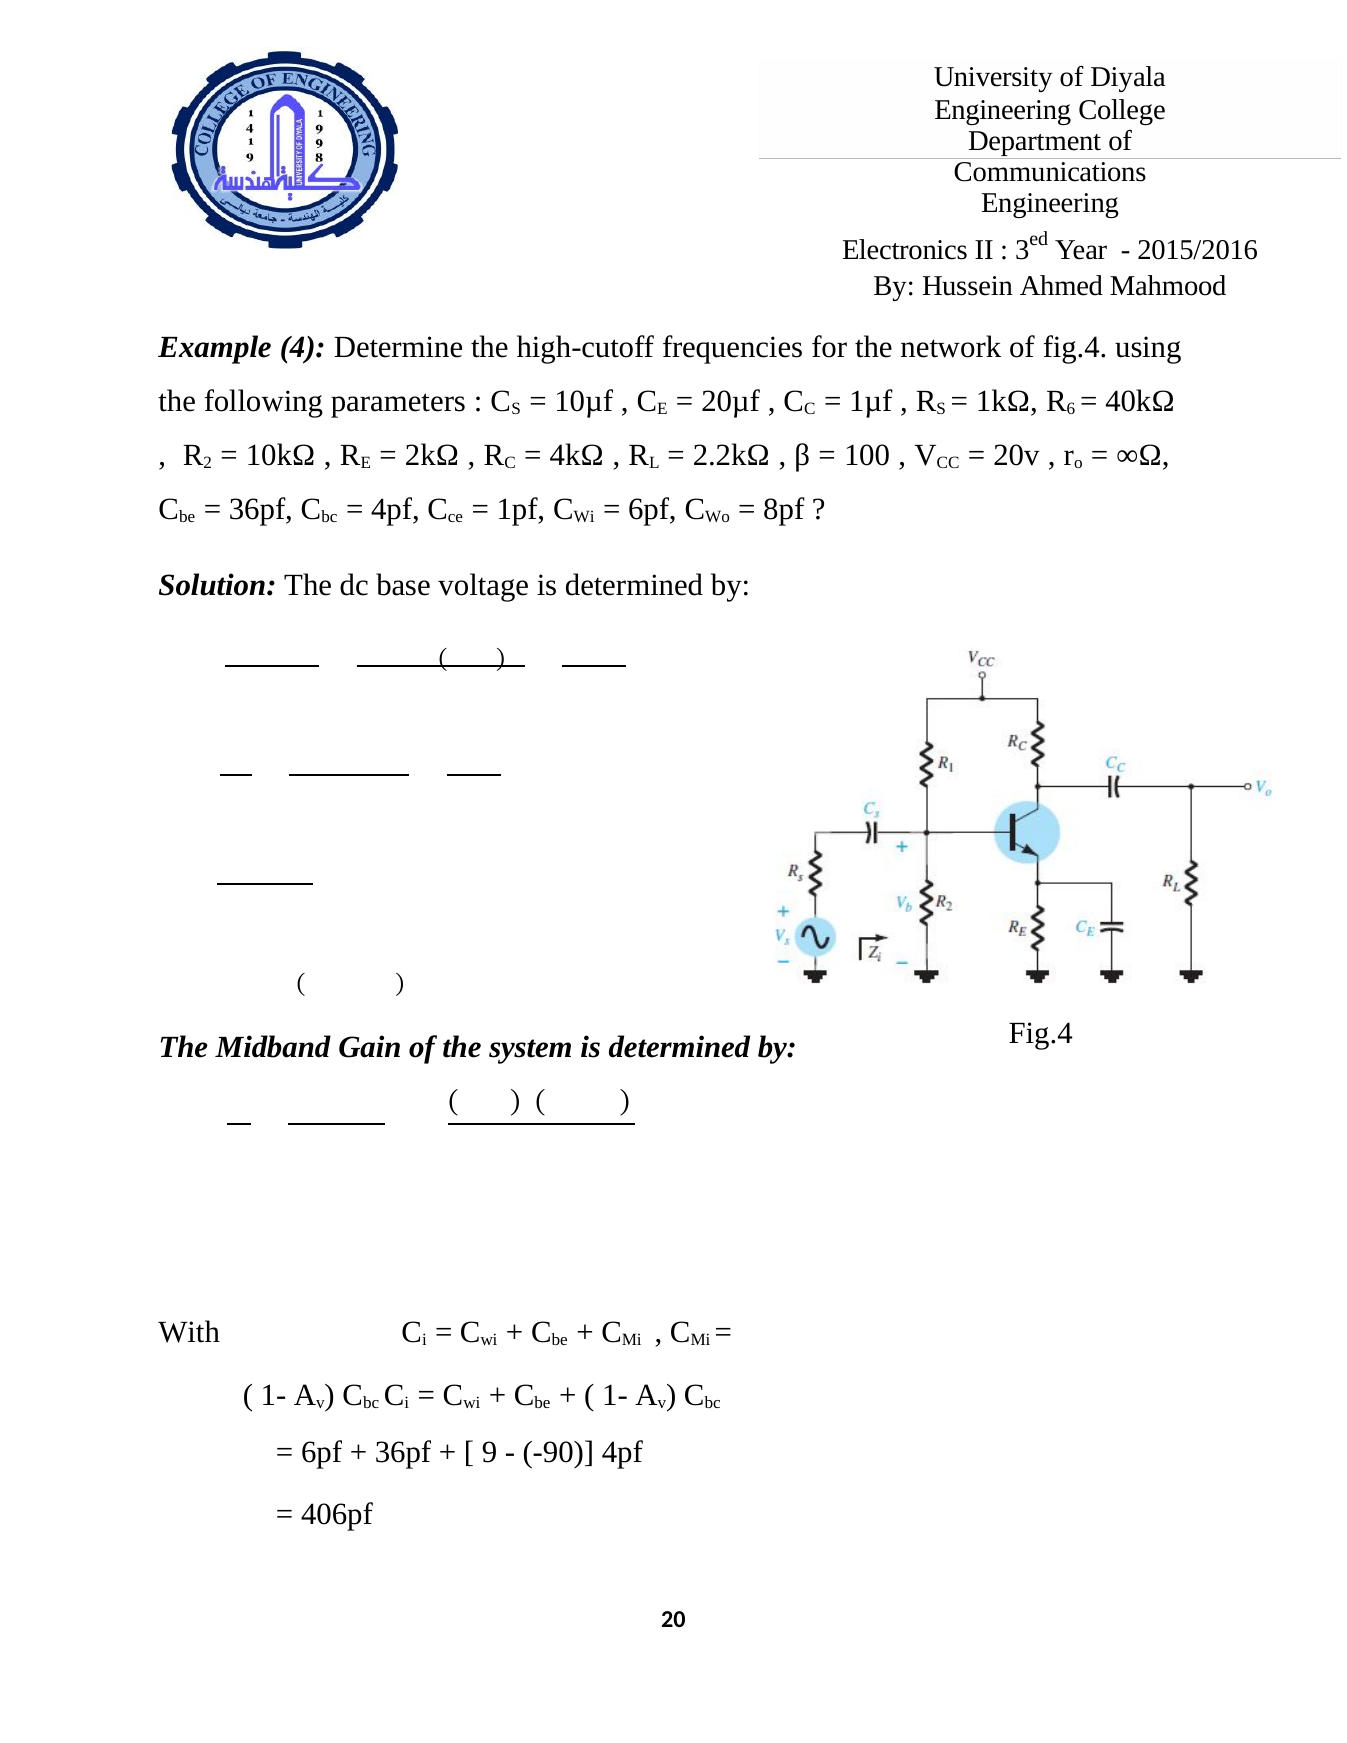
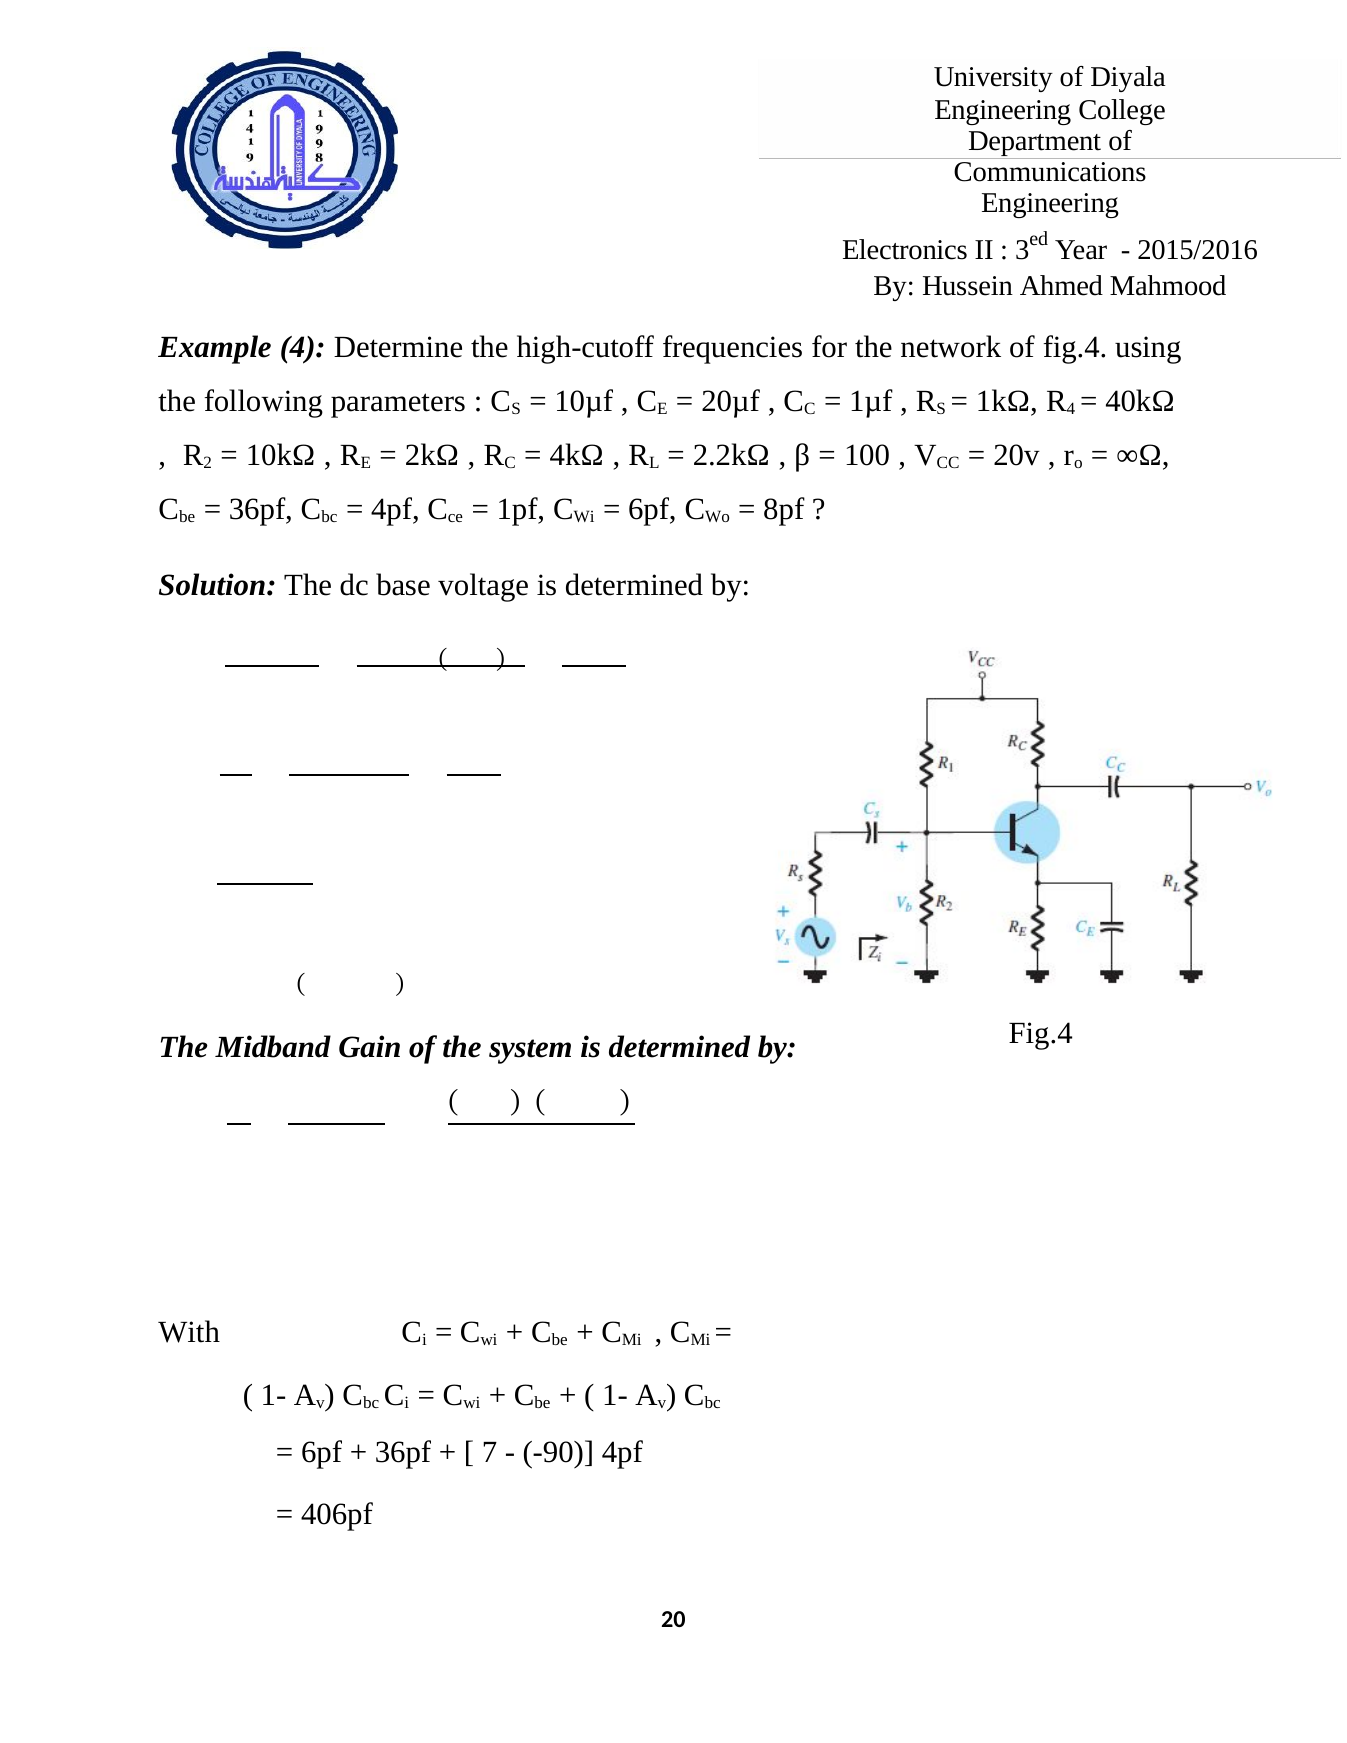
6 at (1071, 409): 6 -> 4
9: 9 -> 7
